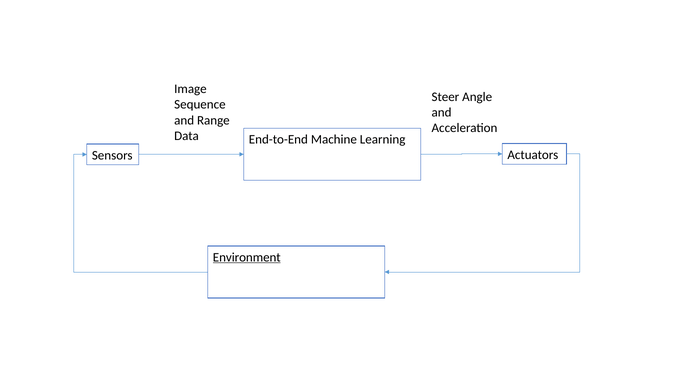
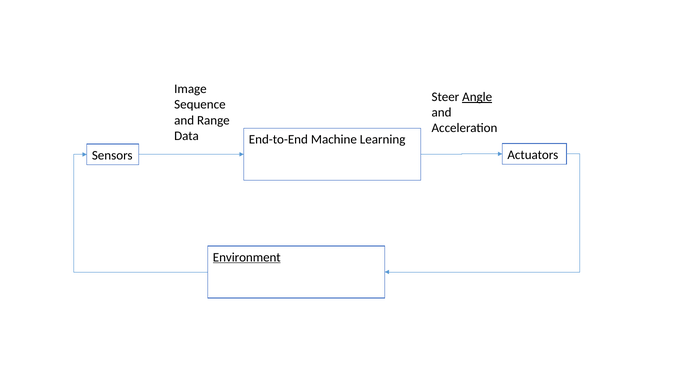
Angle underline: none -> present
